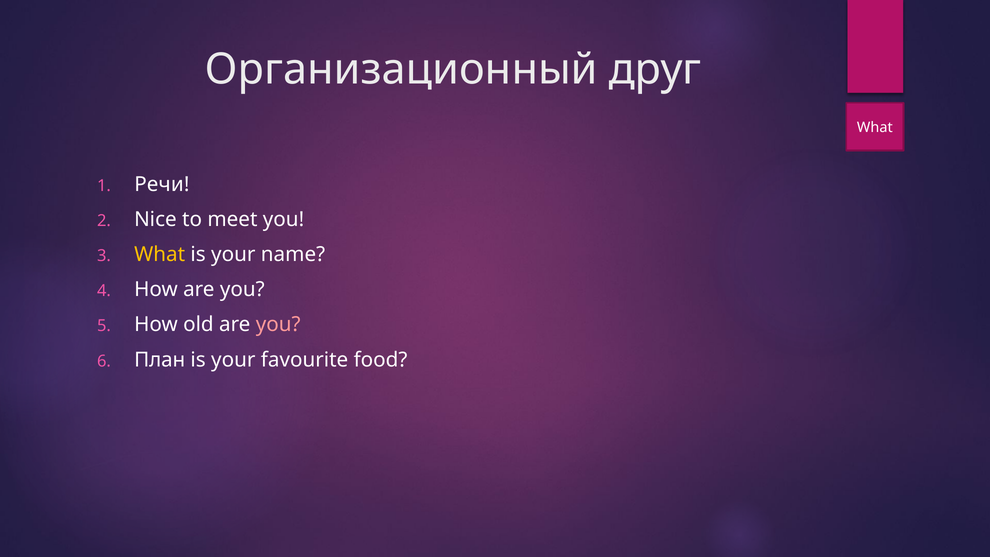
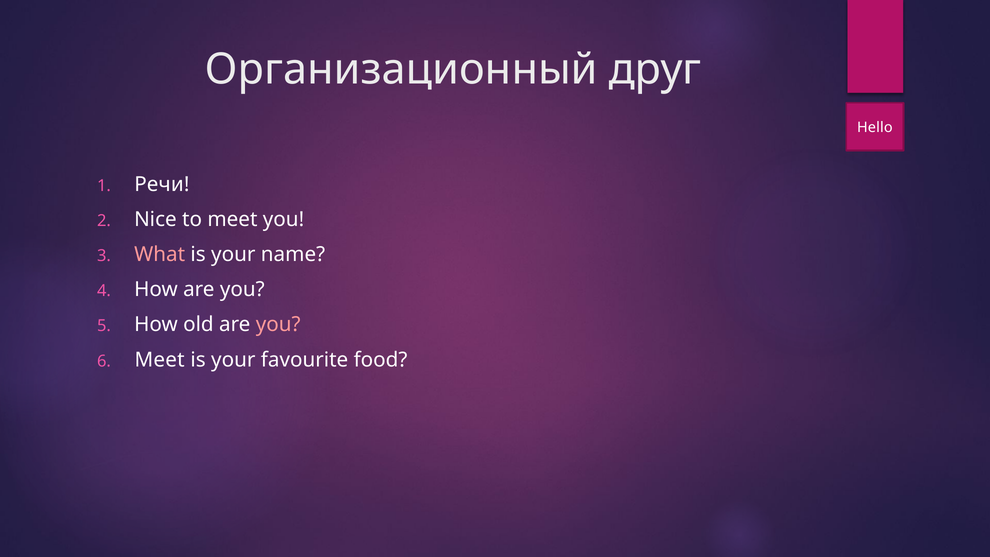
What at (875, 128): What -> Hello
What at (160, 254) colour: yellow -> pink
План at (160, 360): План -> Meet
